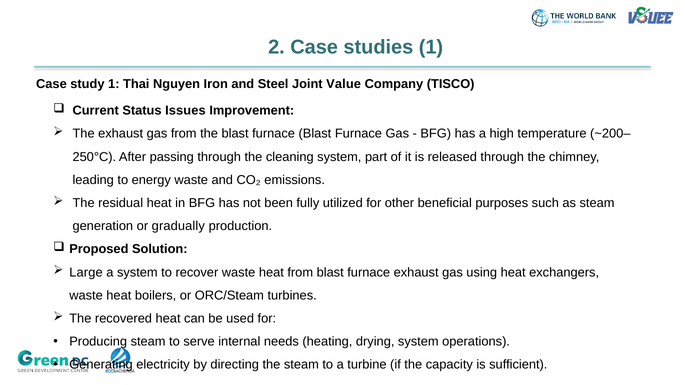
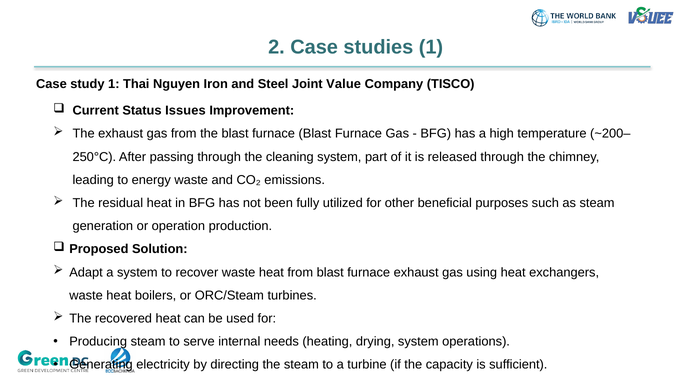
gradually: gradually -> operation
Large: Large -> Adapt
